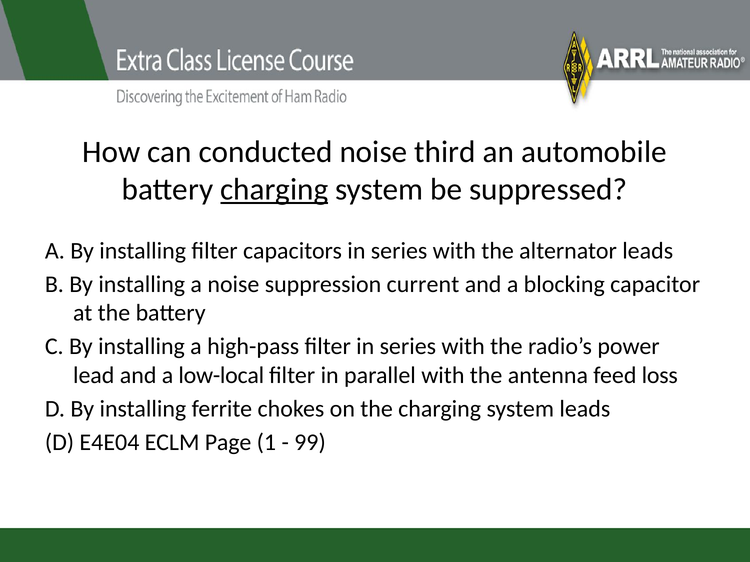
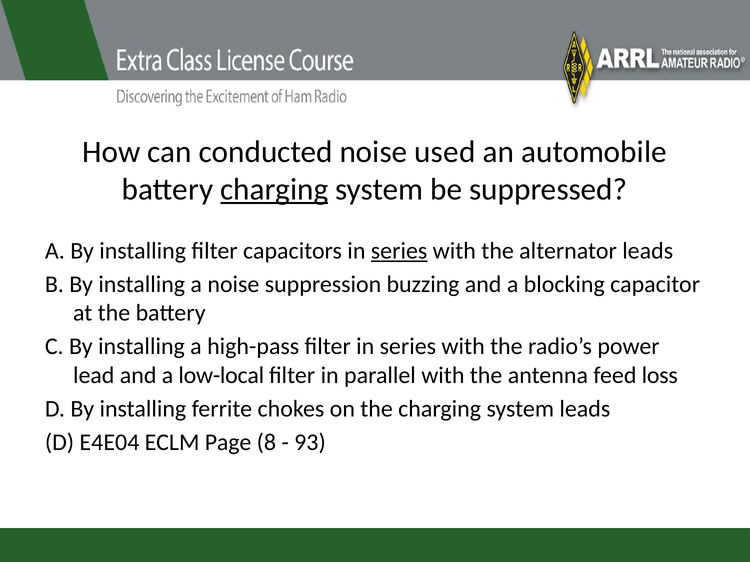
third: third -> used
series at (399, 251) underline: none -> present
current: current -> buzzing
1: 1 -> 8
99: 99 -> 93
